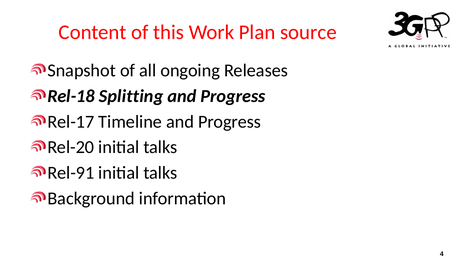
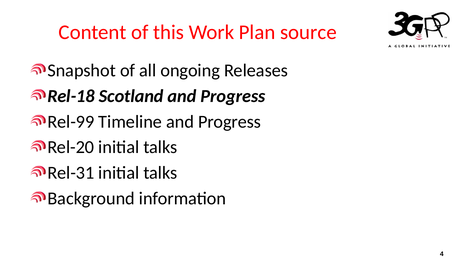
Splitting: Splitting -> Scotland
Rel-17: Rel-17 -> Rel-99
Rel-91: Rel-91 -> Rel-31
